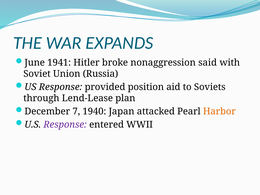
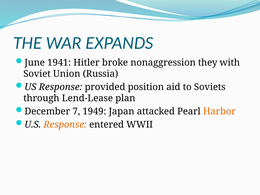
said: said -> they
1940: 1940 -> 1949
Response at (65, 125) colour: purple -> orange
